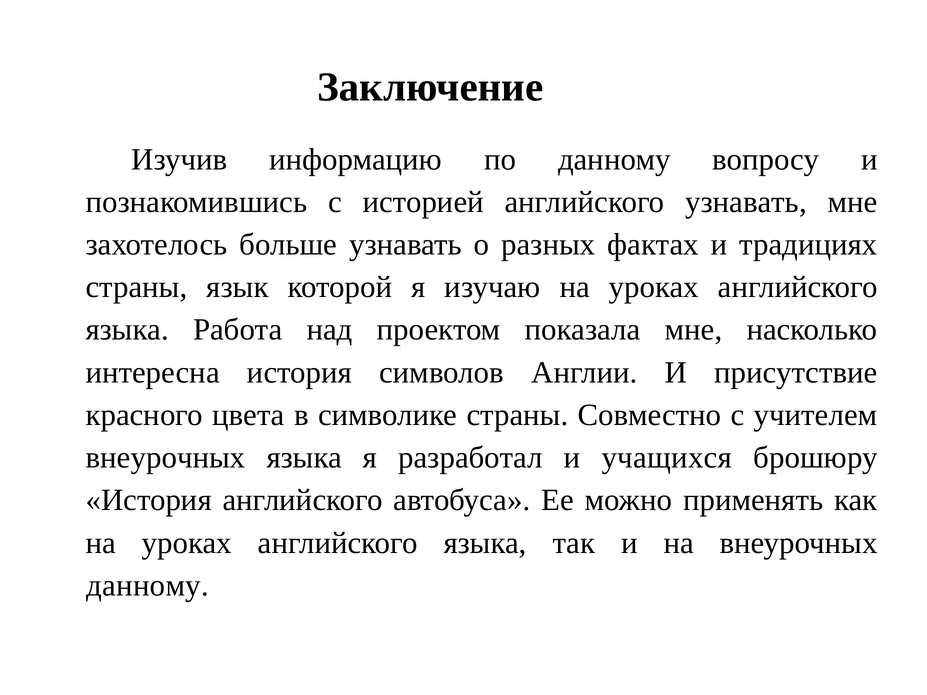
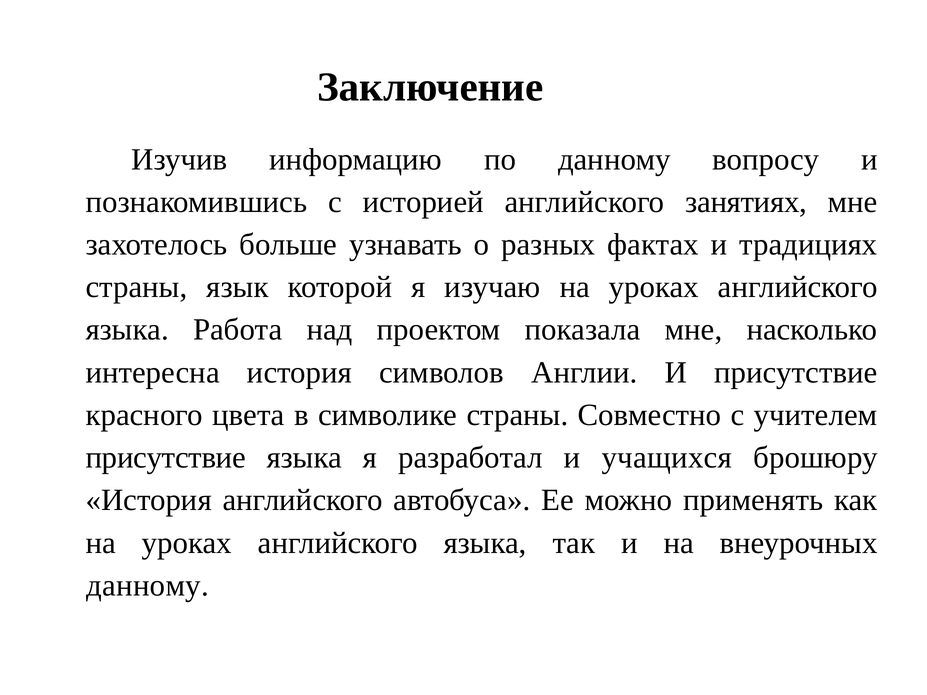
английского узнавать: узнавать -> занятиях
внеурочных at (166, 458): внеурочных -> присутствие
